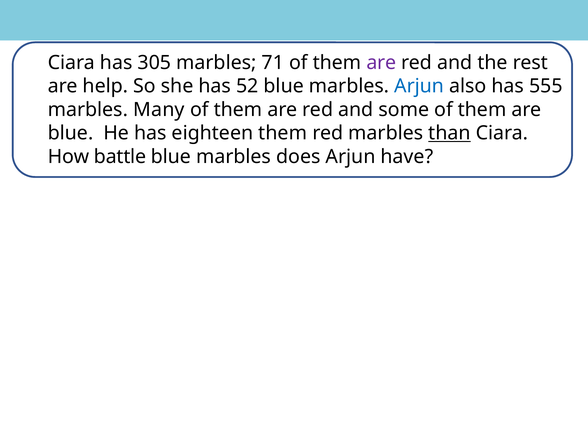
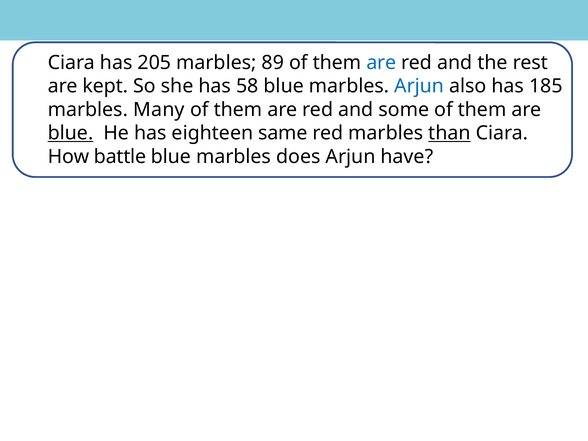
305: 305 -> 205
71: 71 -> 89
are at (381, 63) colour: purple -> blue
help: help -> kept
52: 52 -> 58
555: 555 -> 185
blue at (71, 133) underline: none -> present
eighteen them: them -> same
